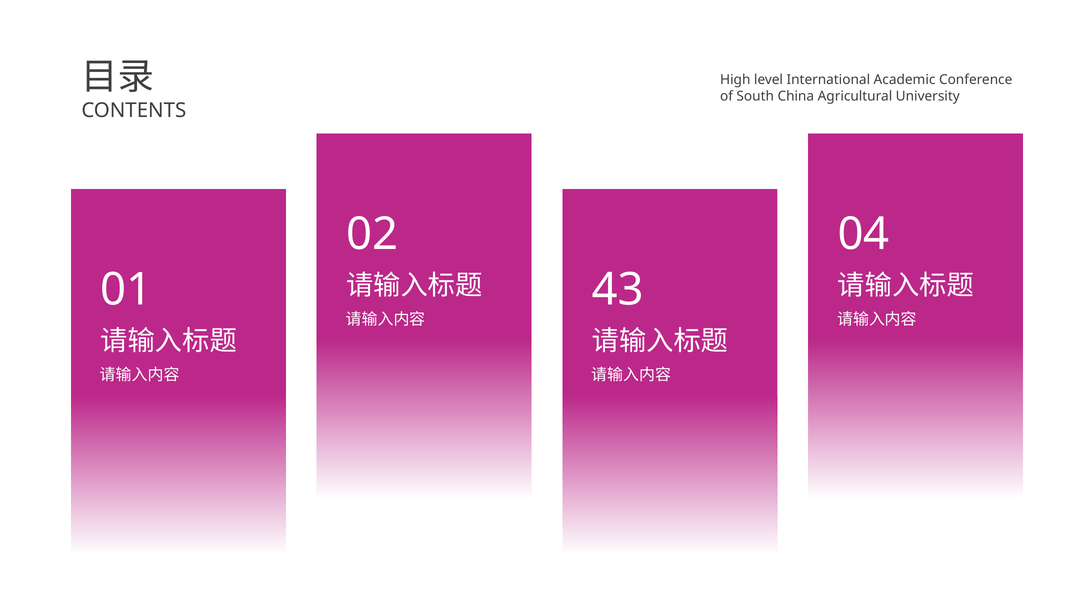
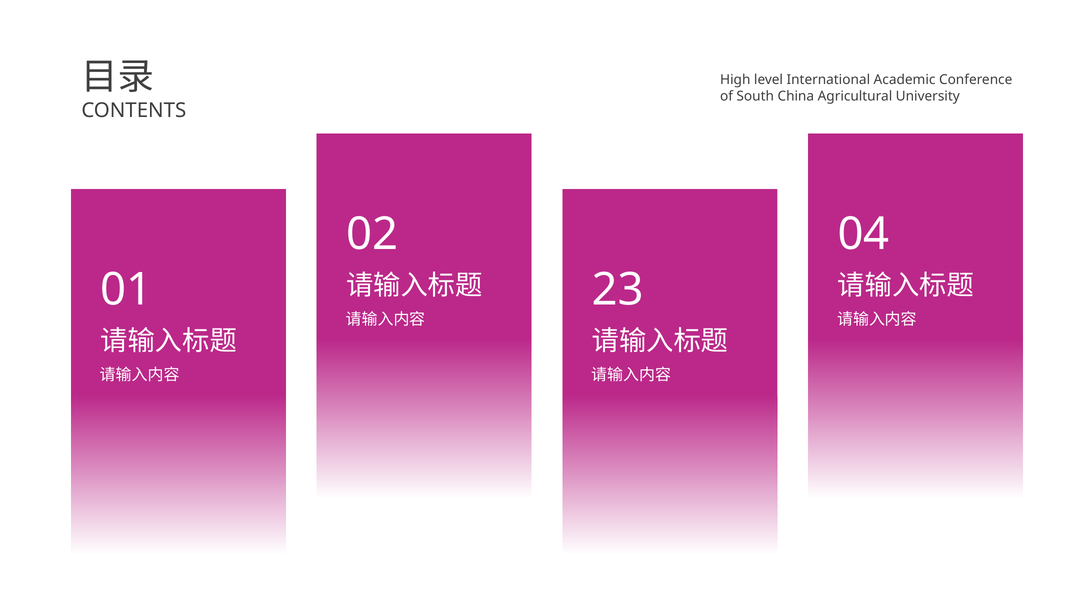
43: 43 -> 23
